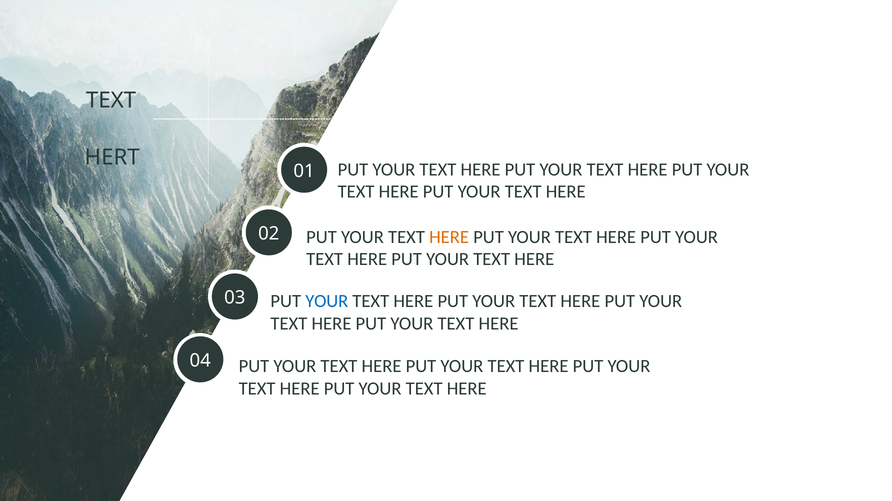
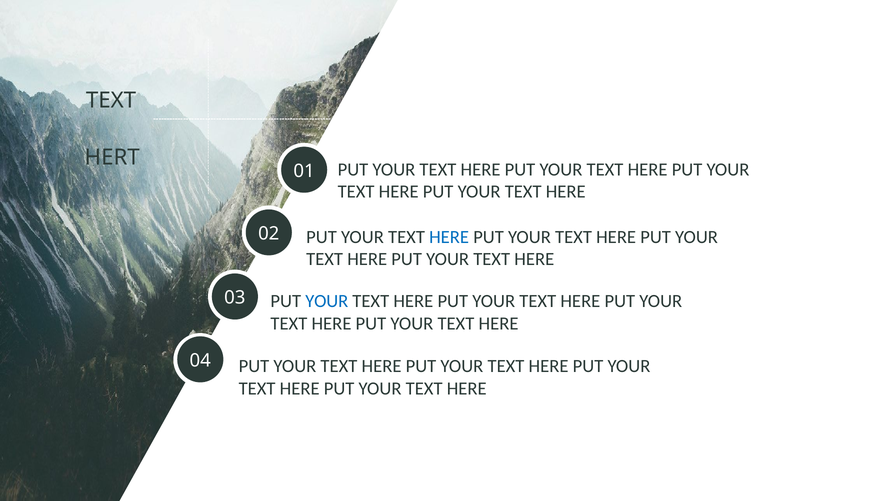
HERE at (449, 237) colour: orange -> blue
